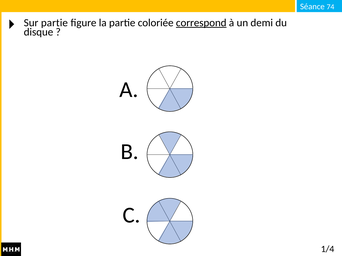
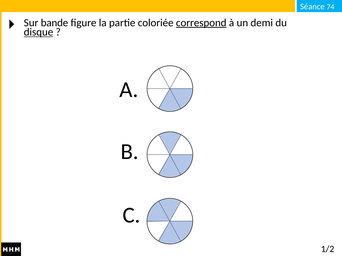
Sur partie: partie -> bande
disque underline: none -> present
1/4: 1/4 -> 1/2
